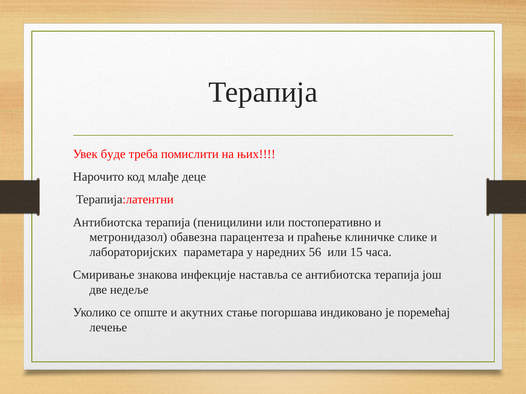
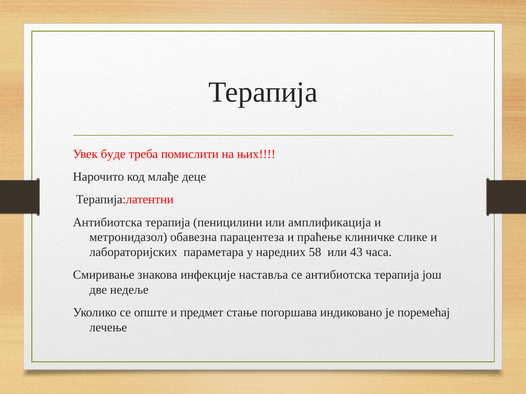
постоперативно: постоперативно -> амплификација
56: 56 -> 58
15: 15 -> 43
акутних: акутних -> предмет
